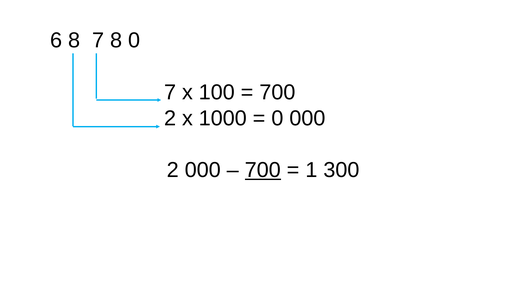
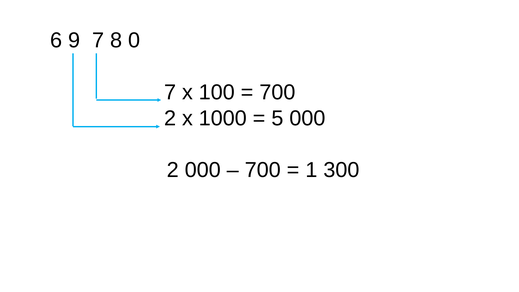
6 8: 8 -> 9
0 at (278, 118): 0 -> 5
700 at (263, 170) underline: present -> none
